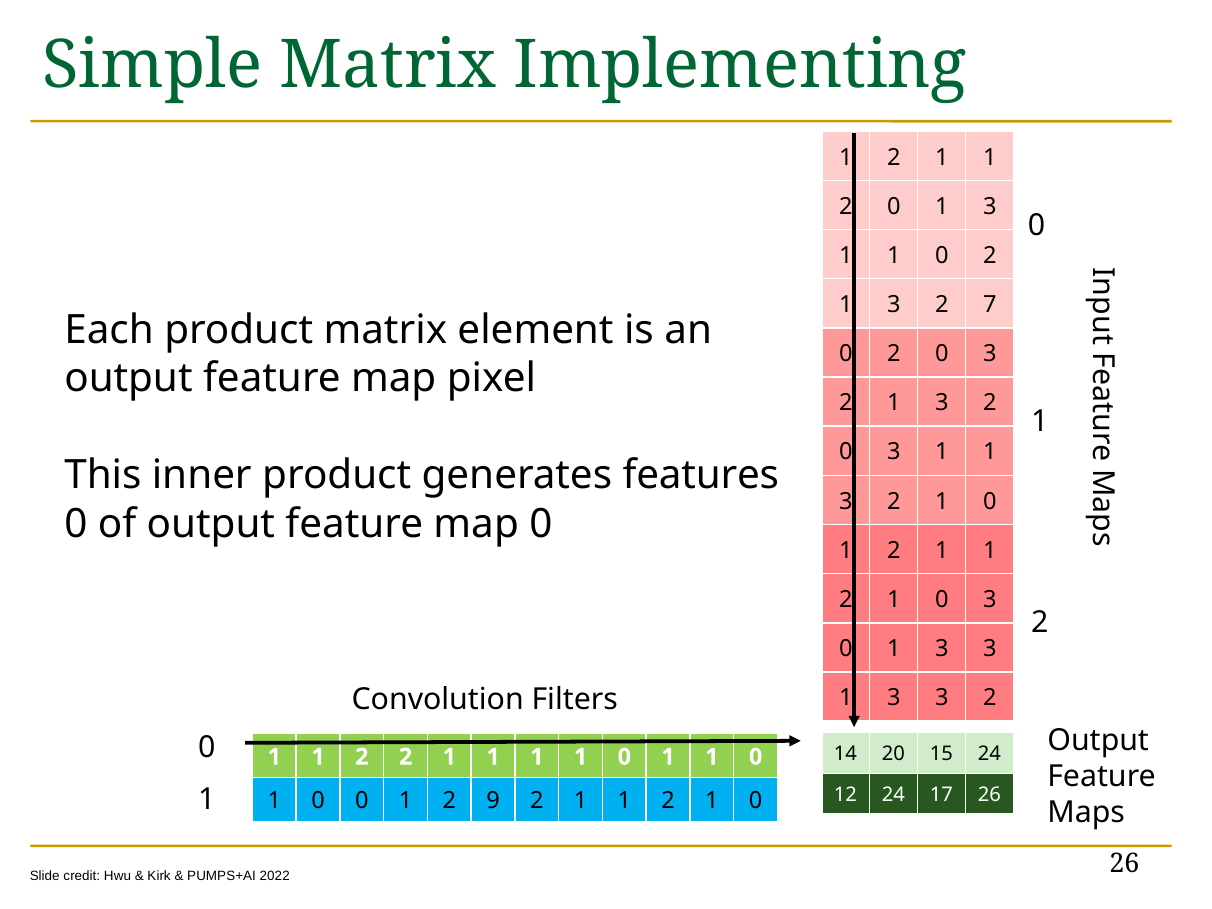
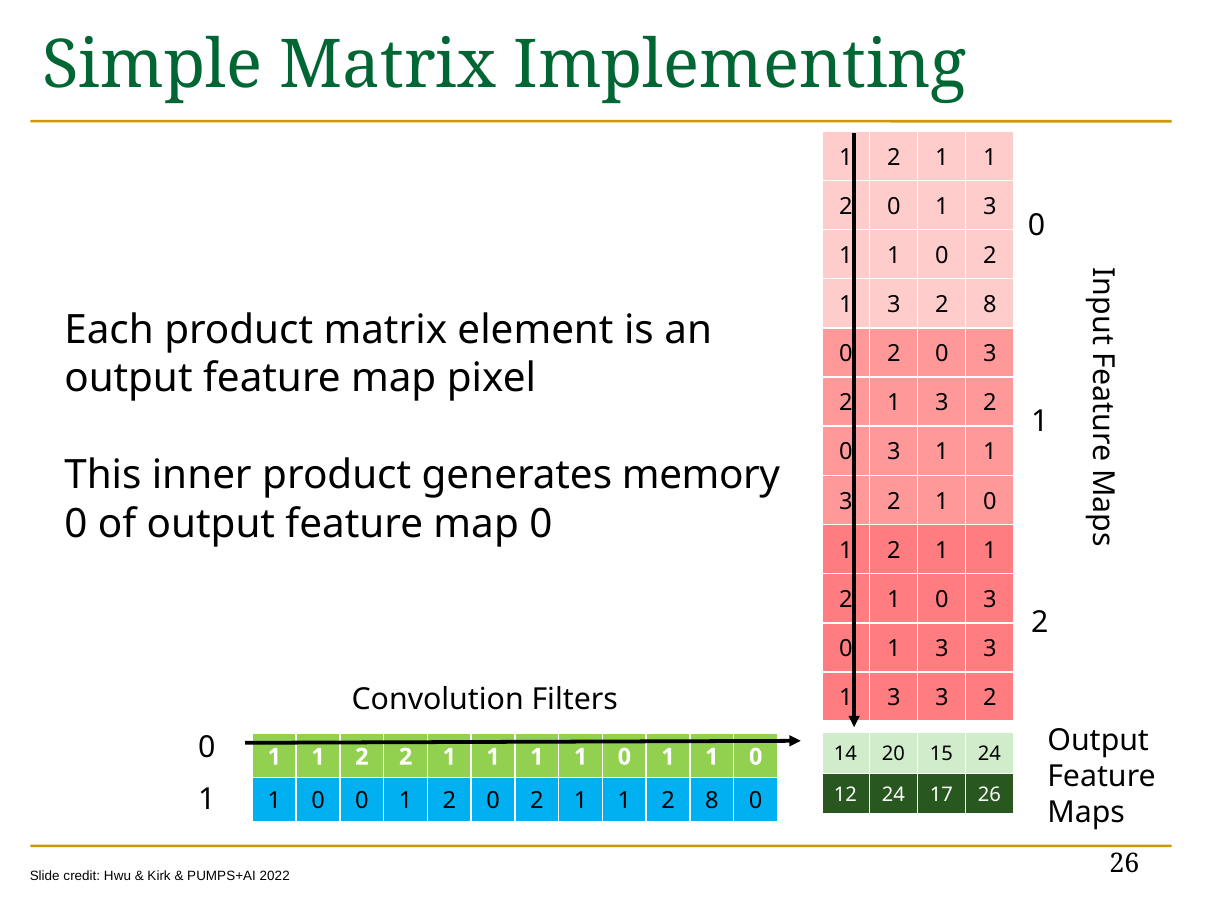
3 2 7: 7 -> 8
features: features -> memory
0 1 2 9: 9 -> 0
1 at (712, 801): 1 -> 8
